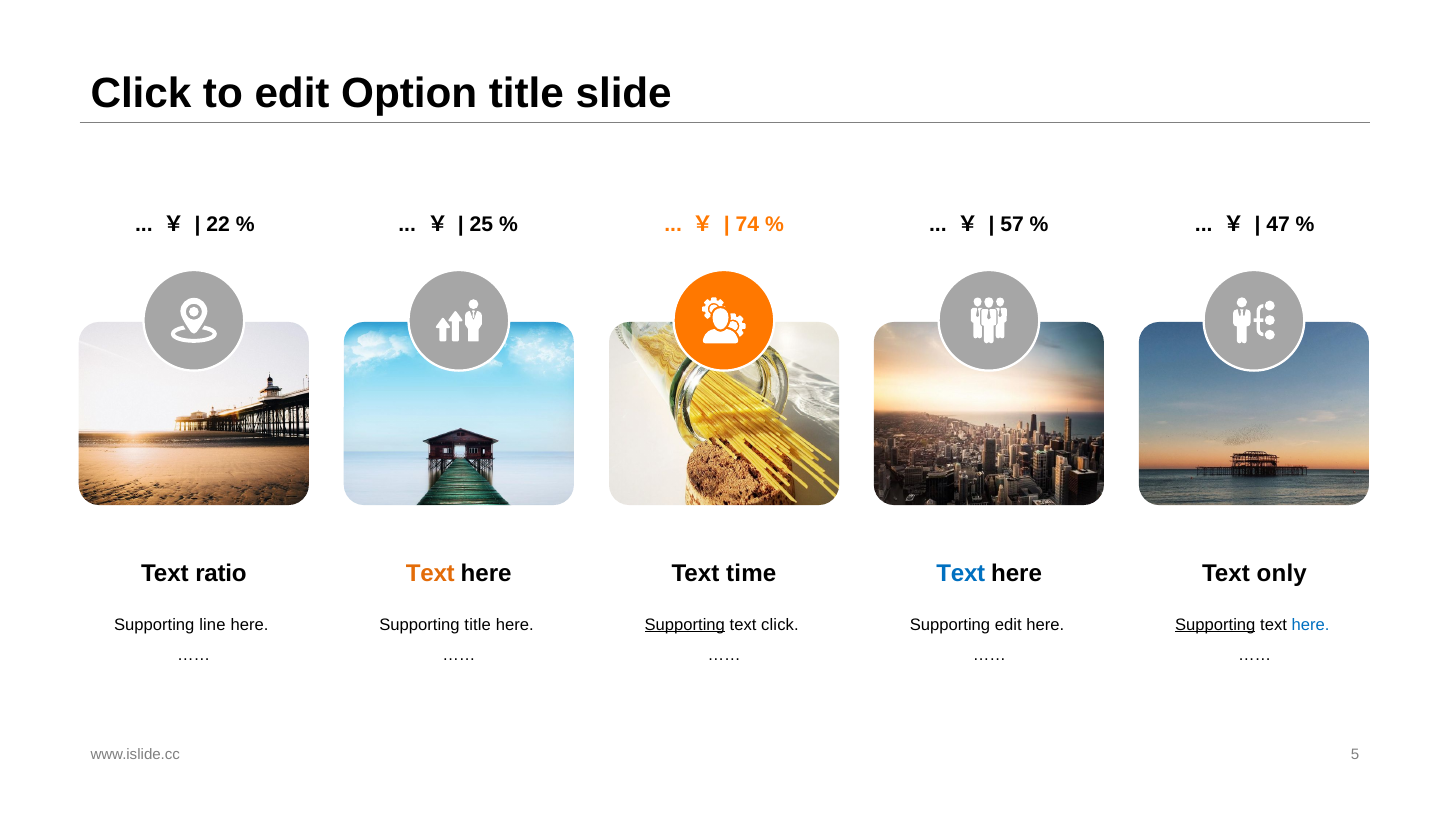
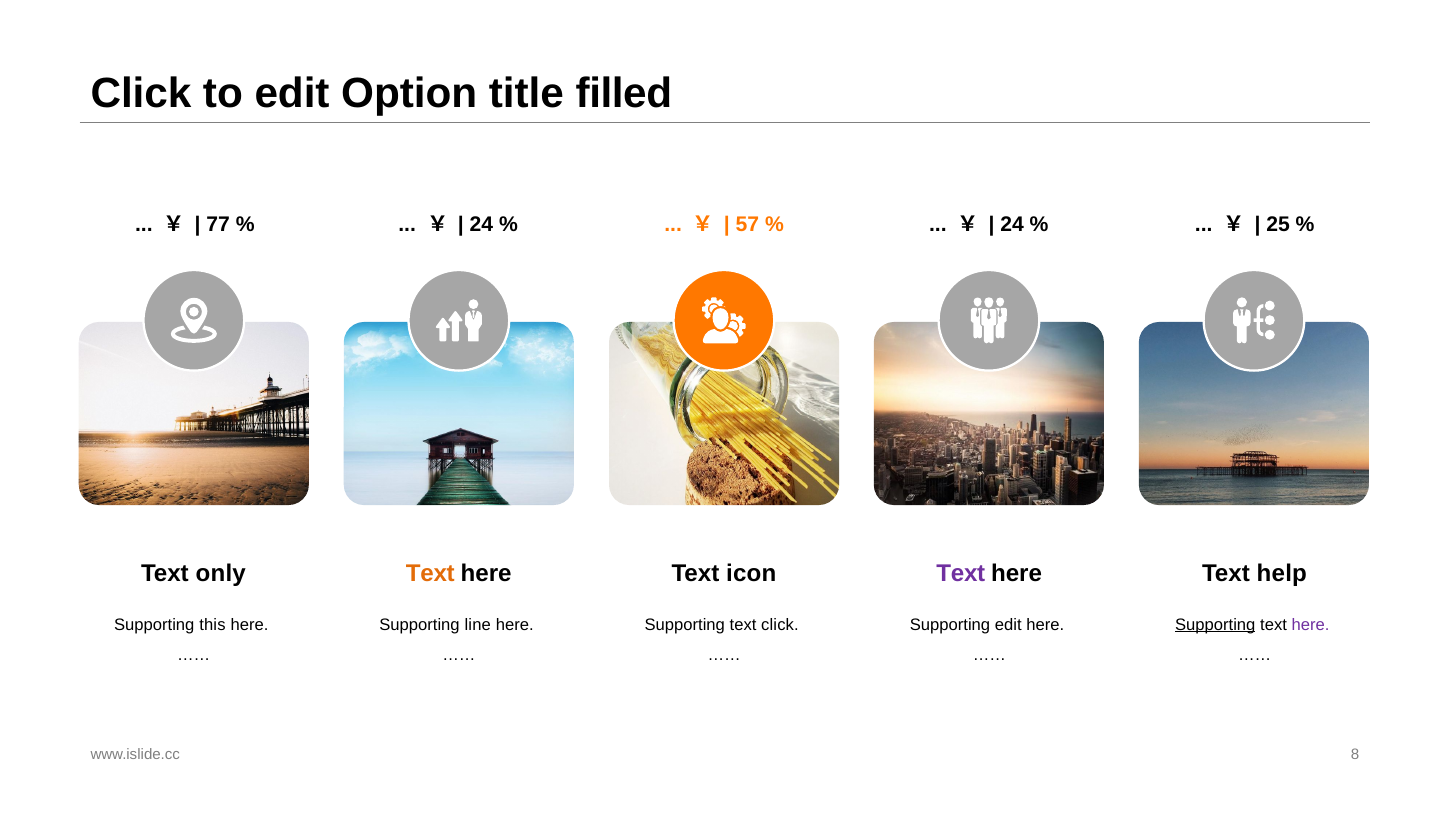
slide: slide -> filled
22: 22 -> 77
25 at (481, 225): 25 -> 24
74: 74 -> 57
57 at (1012, 225): 57 -> 24
47: 47 -> 25
ratio: ratio -> only
time: time -> icon
Text at (961, 574) colour: blue -> purple
only: only -> help
line: line -> this
Supporting title: title -> line
Supporting at (685, 625) underline: present -> none
here at (1311, 625) colour: blue -> purple
5: 5 -> 8
